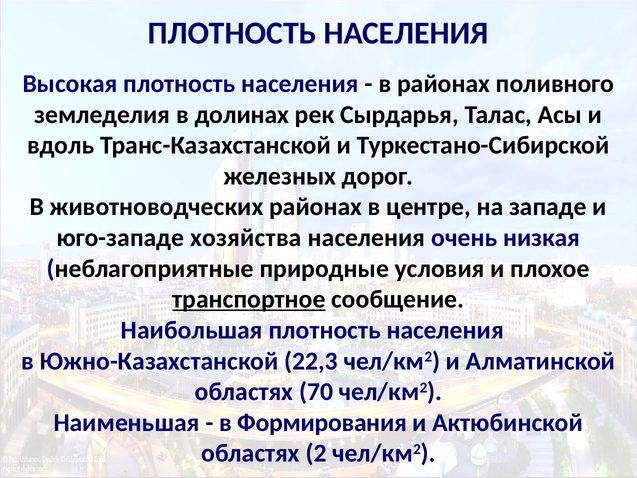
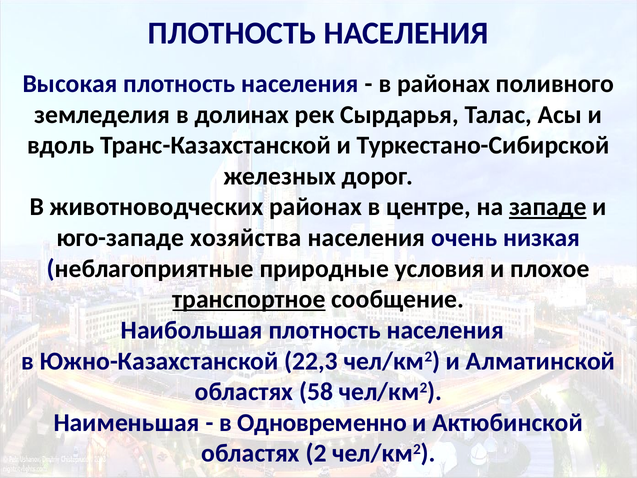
западе underline: none -> present
70: 70 -> 58
Формирования: Формирования -> Одновременно
